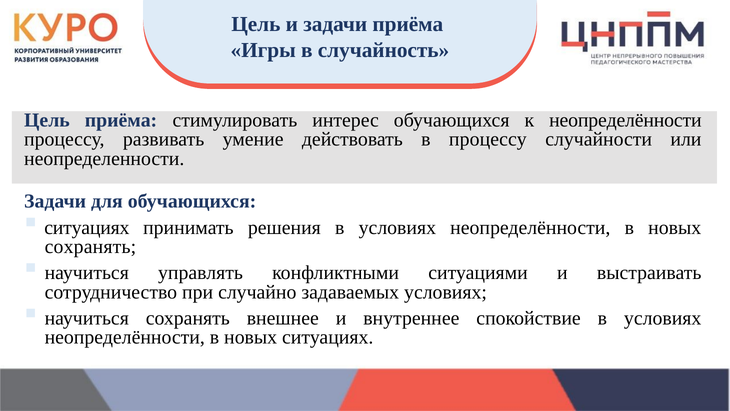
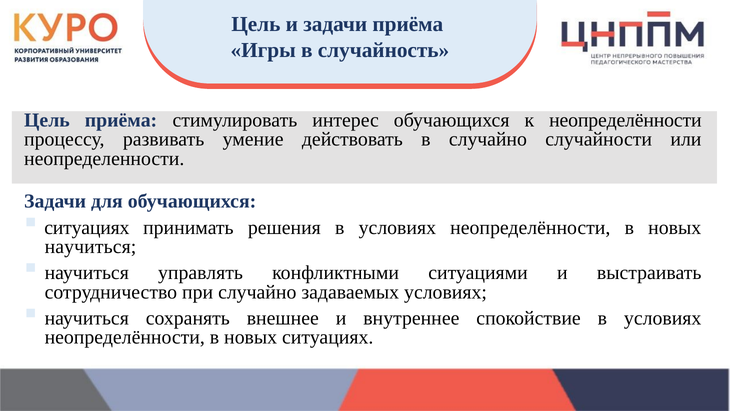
в процессу: процессу -> случайно
сохранять at (90, 247): сохранять -> научиться
